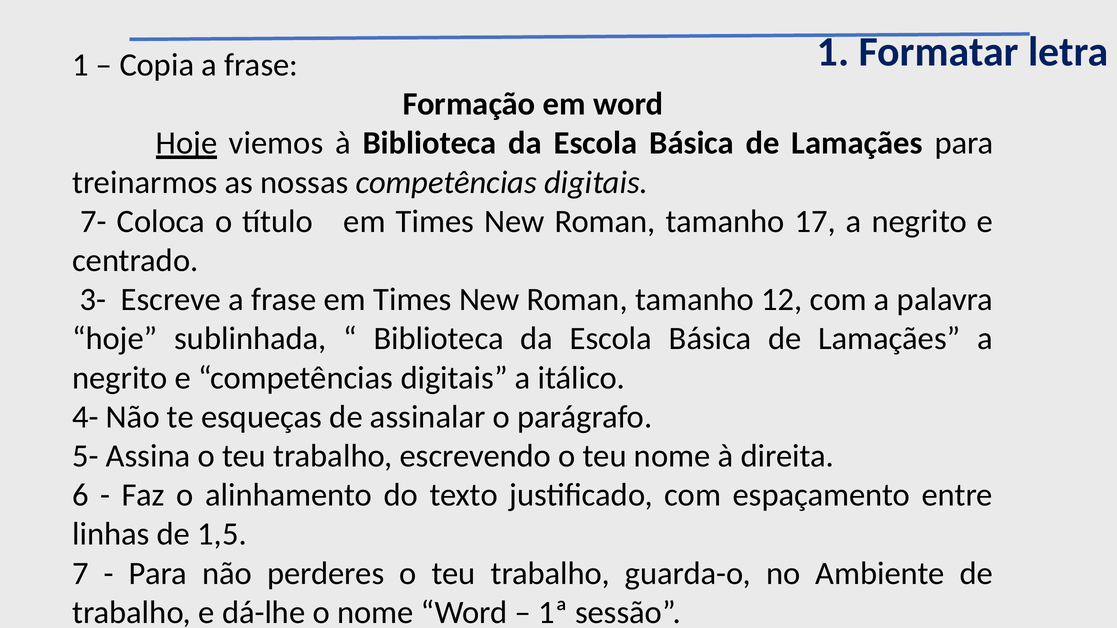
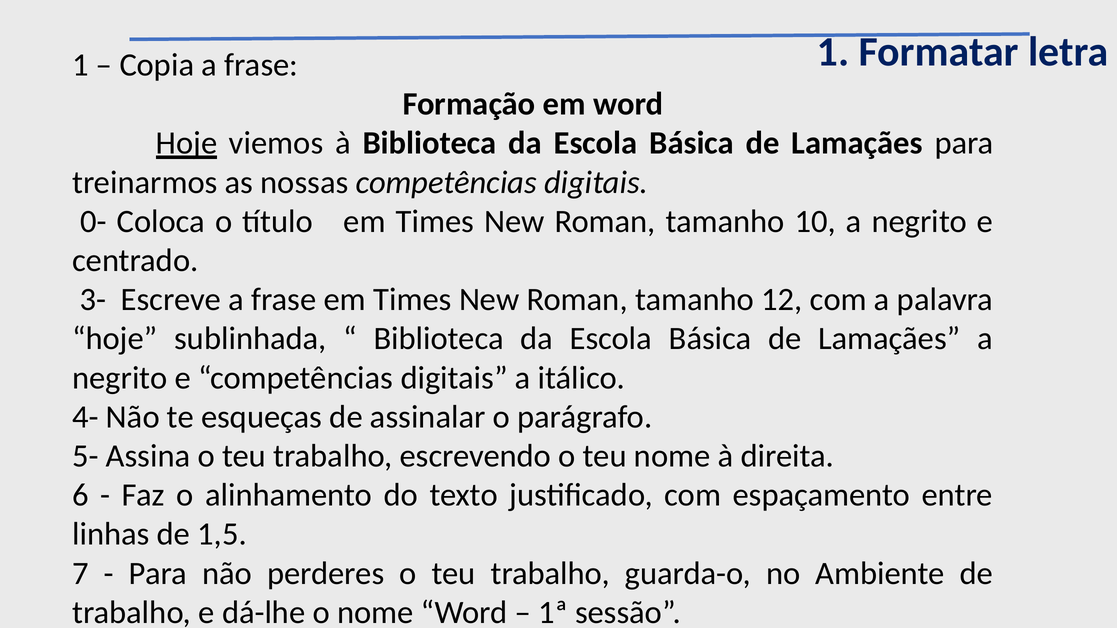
7-: 7- -> 0-
17: 17 -> 10
